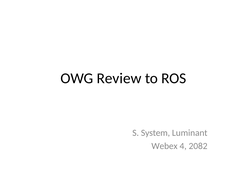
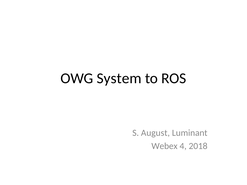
Review: Review -> System
System: System -> August
2082: 2082 -> 2018
